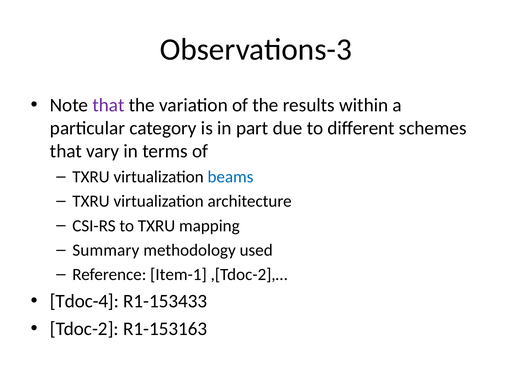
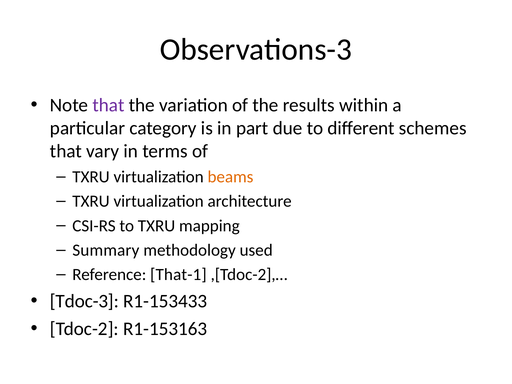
beams colour: blue -> orange
Item-1: Item-1 -> That-1
Tdoc-4: Tdoc-4 -> Tdoc-3
